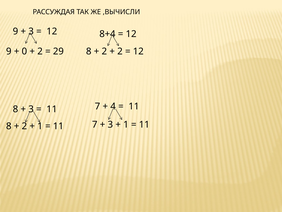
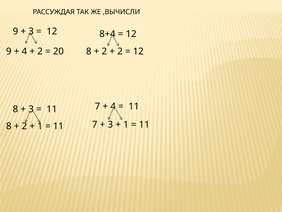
0 at (24, 51): 0 -> 4
29: 29 -> 20
